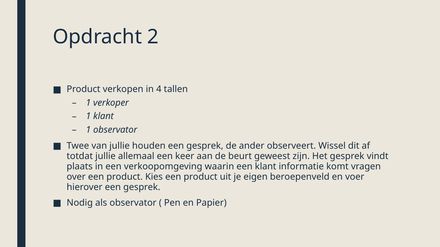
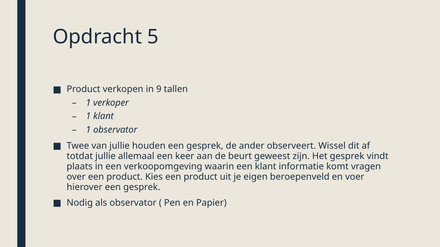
2: 2 -> 5
4: 4 -> 9
